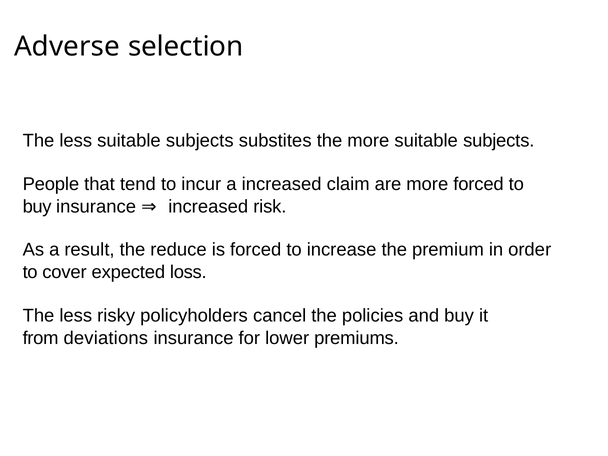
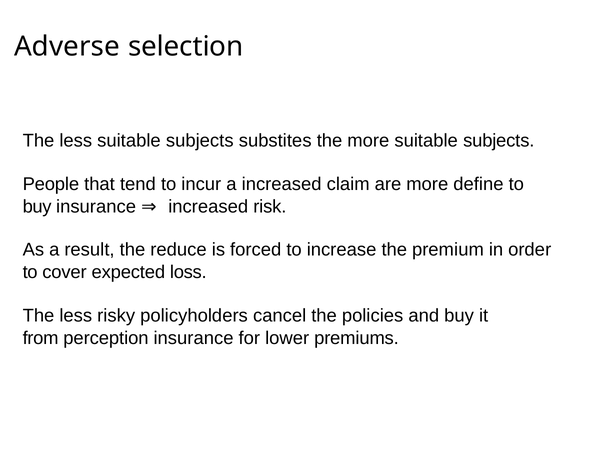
more forced: forced -> define
deviations: deviations -> perception
